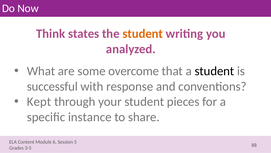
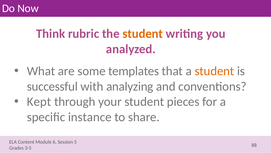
states: states -> rubric
overcome: overcome -> templates
student at (214, 71) colour: black -> orange
response: response -> analyzing
